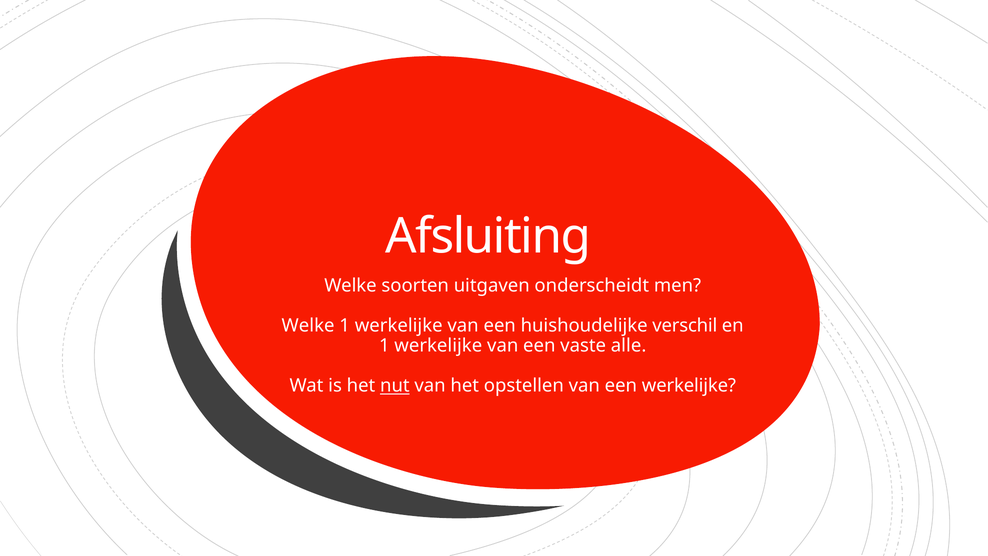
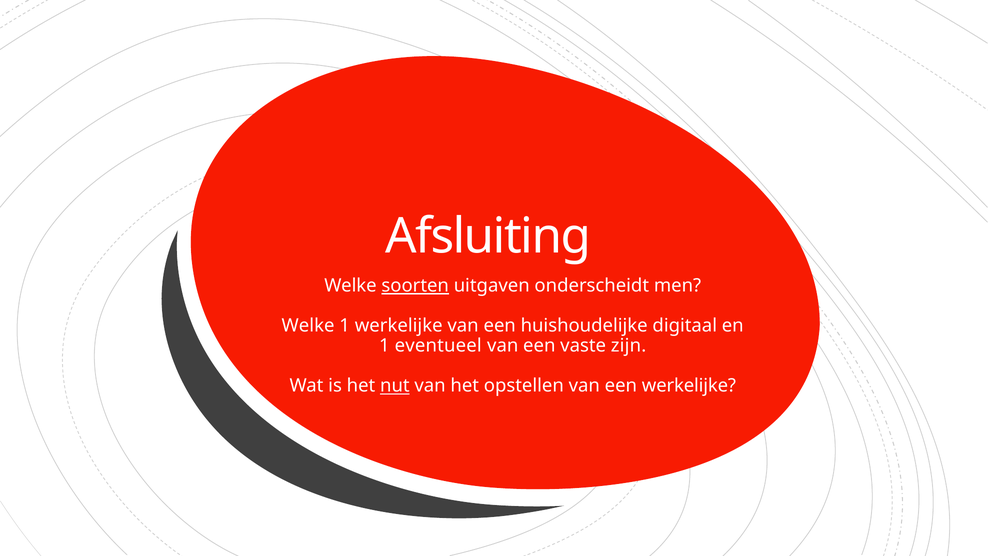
soorten underline: none -> present
verschil: verschil -> digitaal
werkelijke at (438, 346): werkelijke -> eventueel
alle: alle -> zijn
